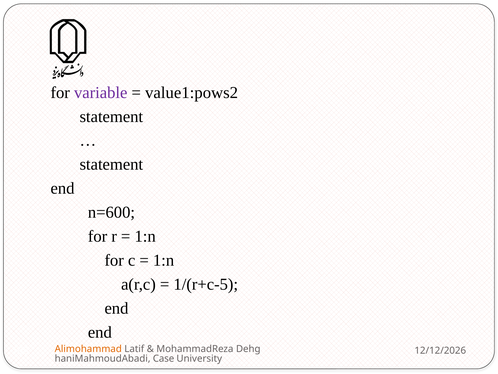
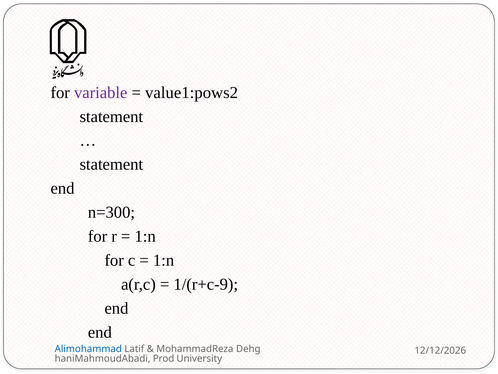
n=600: n=600 -> n=300
1/(r+c-5: 1/(r+c-5 -> 1/(r+c-9
Alimohammad colour: orange -> blue
Case: Case -> Prod
